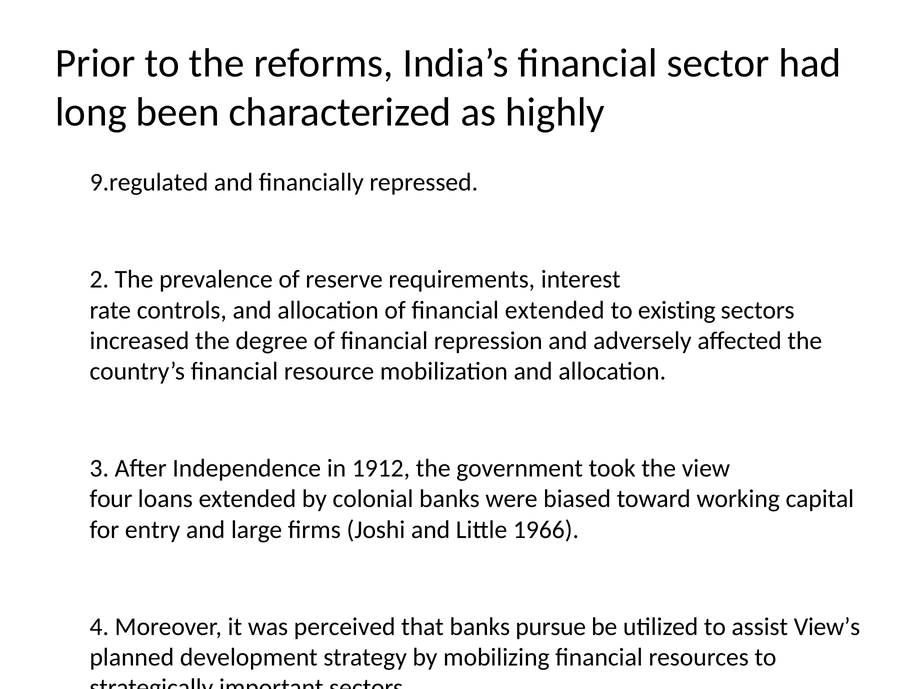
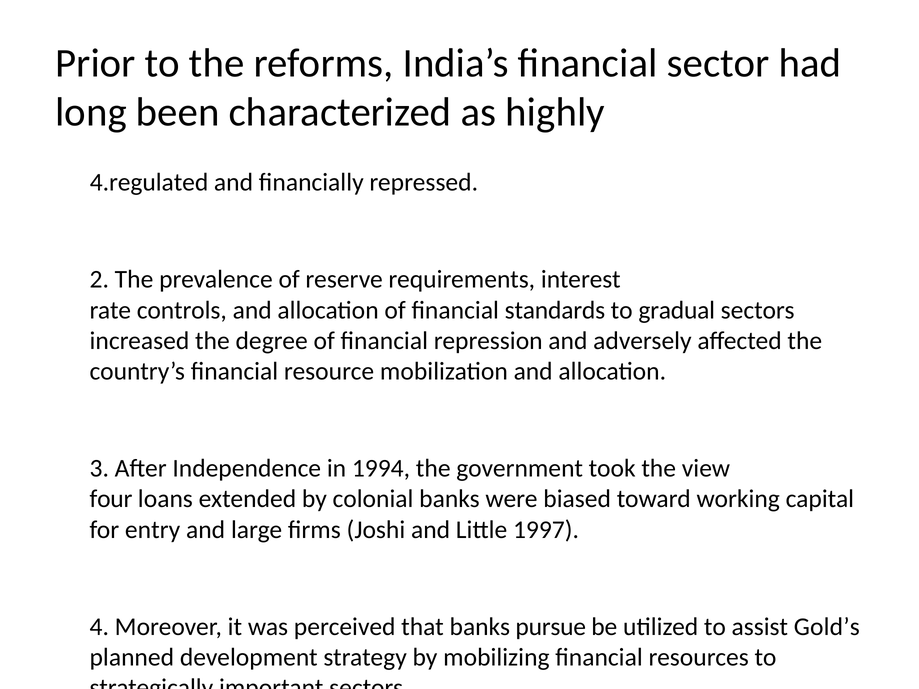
9.regulated: 9.regulated -> 4.regulated
financial extended: extended -> standards
existing: existing -> gradual
1912: 1912 -> 1994
1966: 1966 -> 1997
View’s: View’s -> Gold’s
